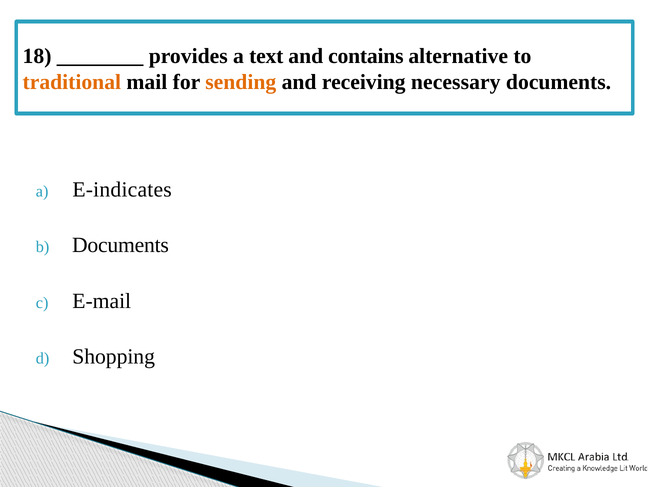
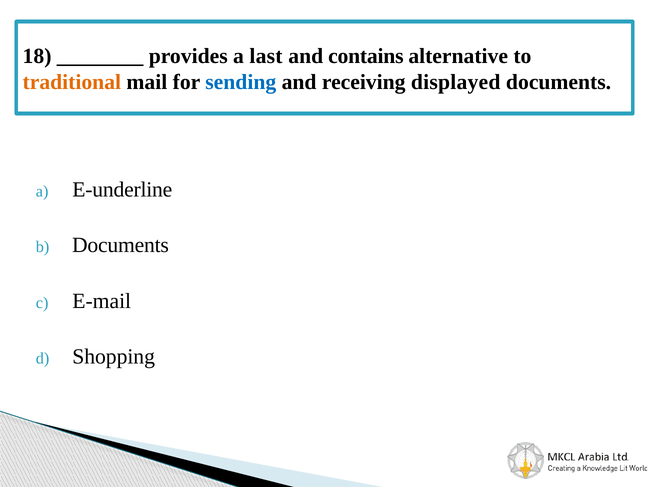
text: text -> last
sending colour: orange -> blue
necessary: necessary -> displayed
E-indicates: E-indicates -> E-underline
